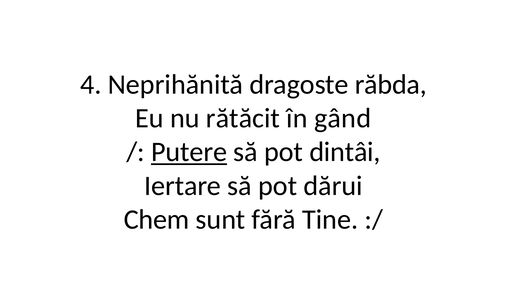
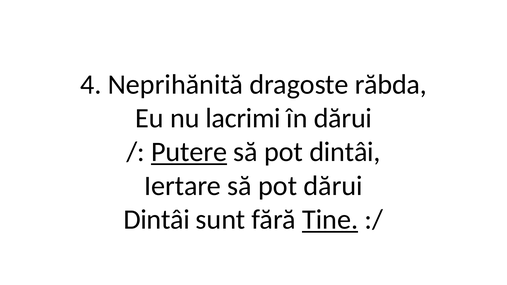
rătăcit: rătăcit -> lacrimi
în gând: gând -> dărui
Chem at (157, 220): Chem -> Dintâi
Tine underline: none -> present
